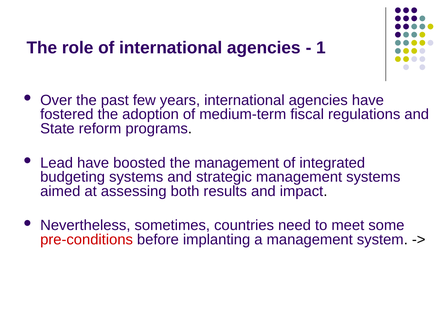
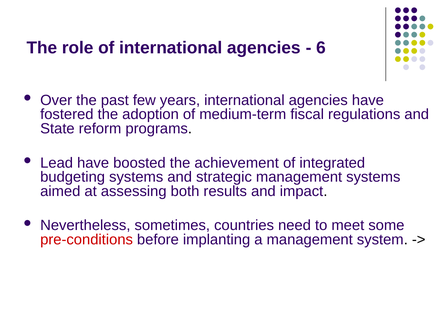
1: 1 -> 6
the management: management -> achievement
